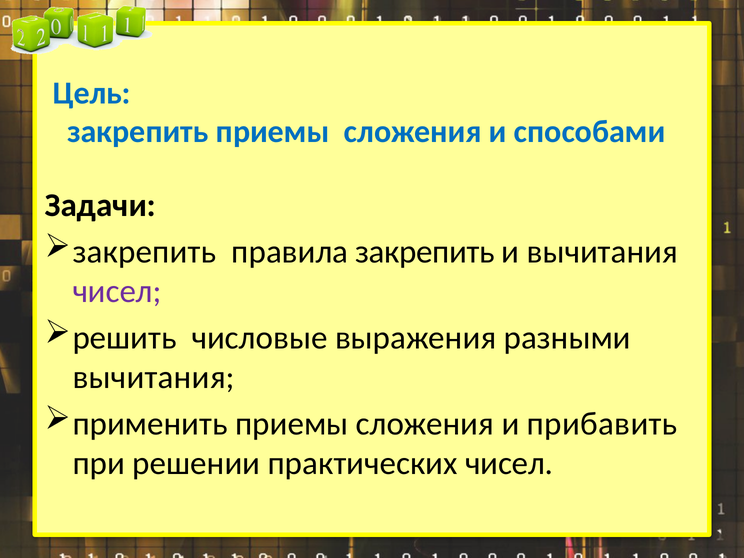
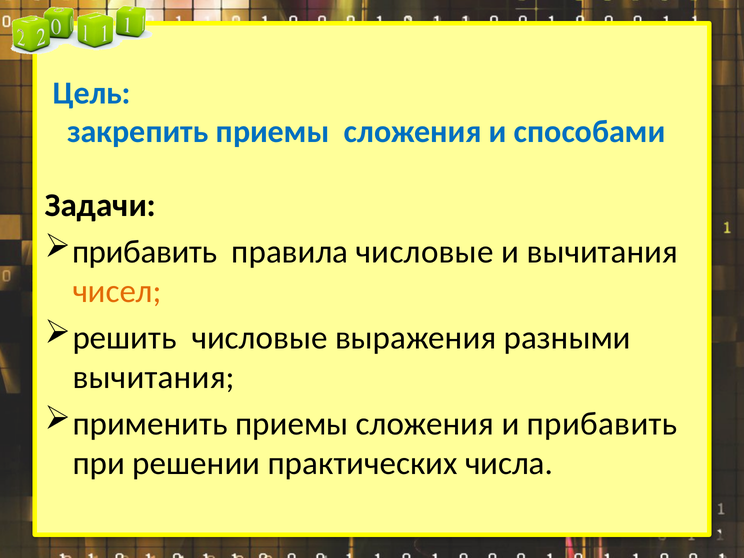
закрепить at (144, 252): закрепить -> прибавить
правила закрепить: закрепить -> числовые
чисел at (117, 291) colour: purple -> orange
практических чисел: чисел -> числа
